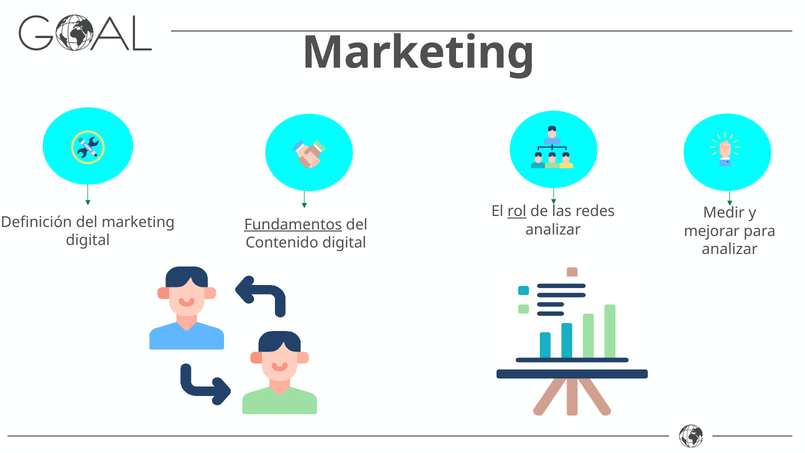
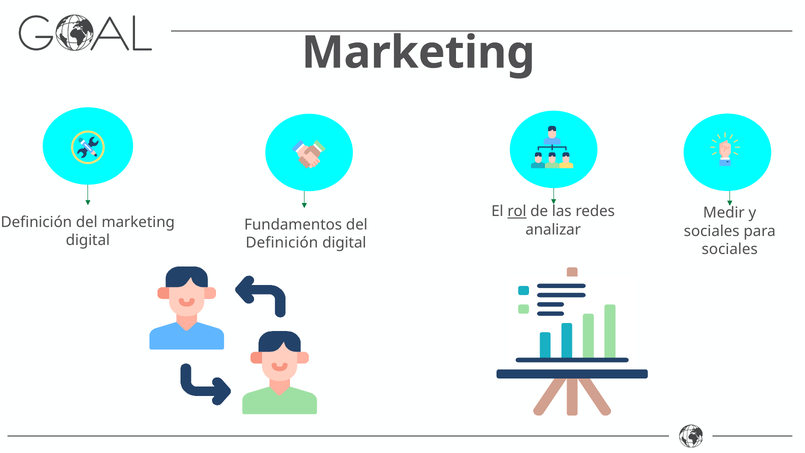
Fundamentos underline: present -> none
mejorar at (712, 231): mejorar -> sociales
Contenido at (282, 243): Contenido -> Definición
analizar at (730, 249): analizar -> sociales
